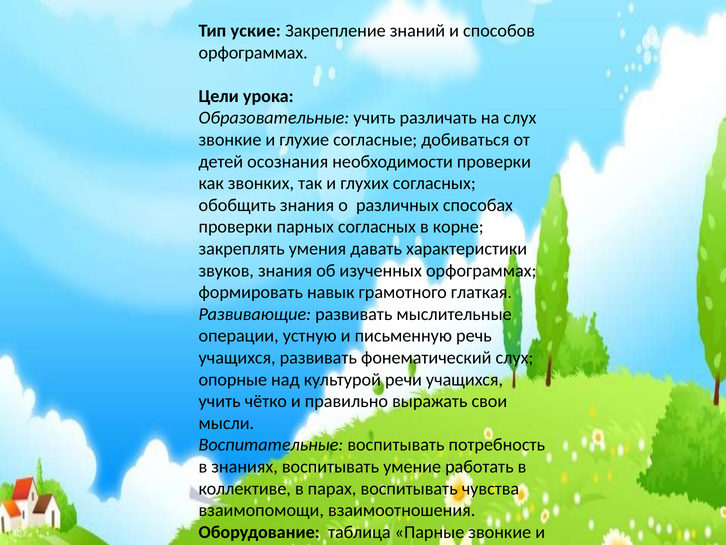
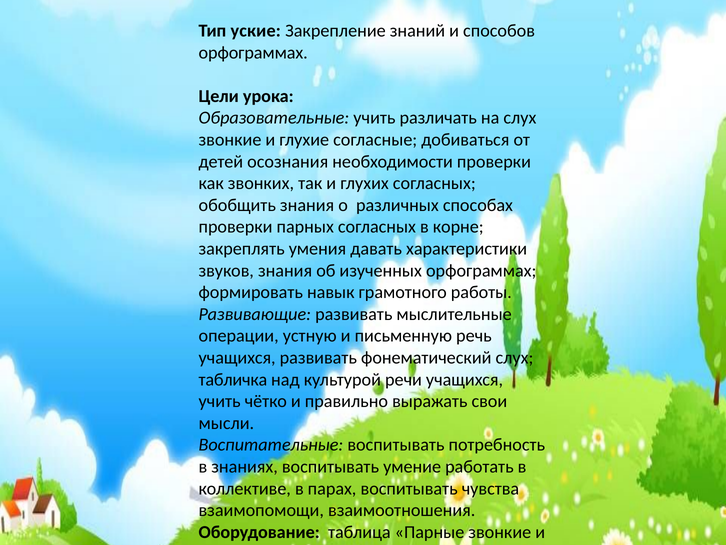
грамотного глаткая: глаткая -> работы
опорные at (233, 379): опорные -> табличка
